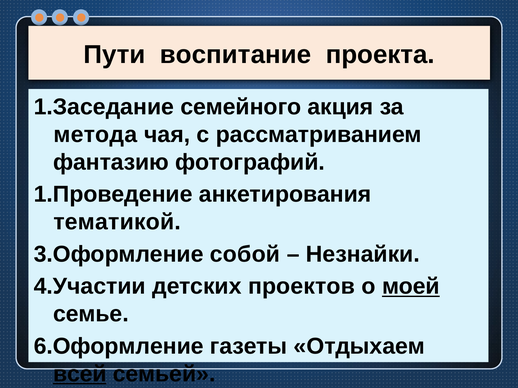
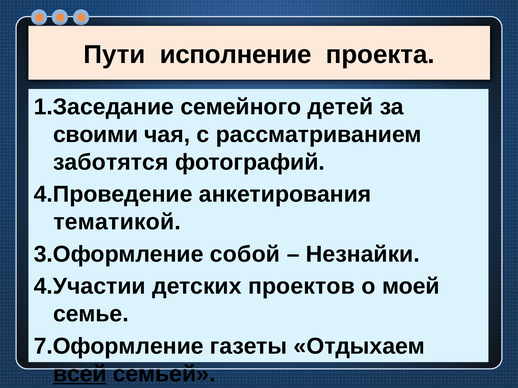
воспитание: воспитание -> исполнение
акция: акция -> детей
метода: метода -> своими
фантазию: фантазию -> заботятся
1.Проведение: 1.Проведение -> 4.Проведение
моей underline: present -> none
6.Оформление: 6.Оформление -> 7.Оформление
